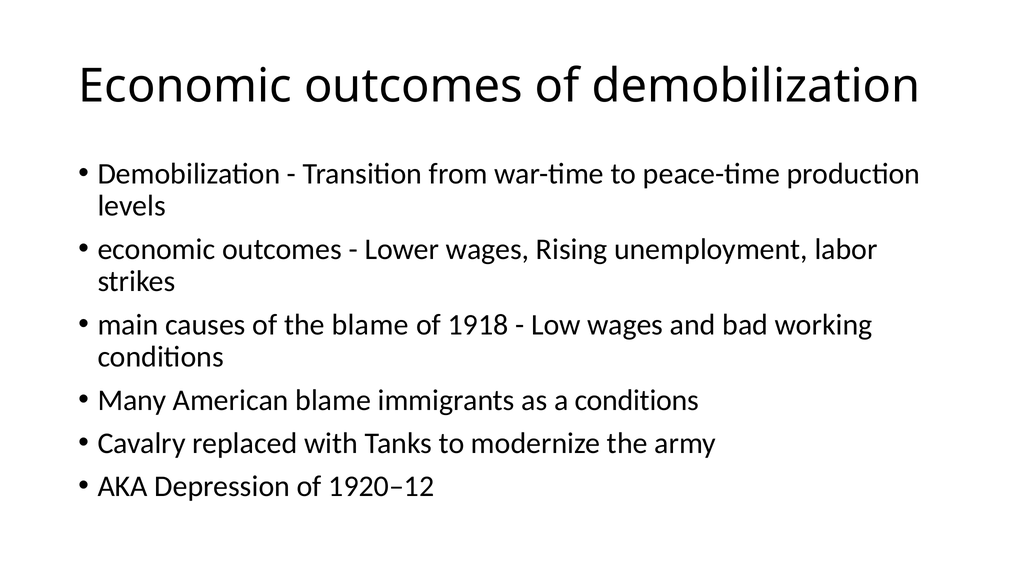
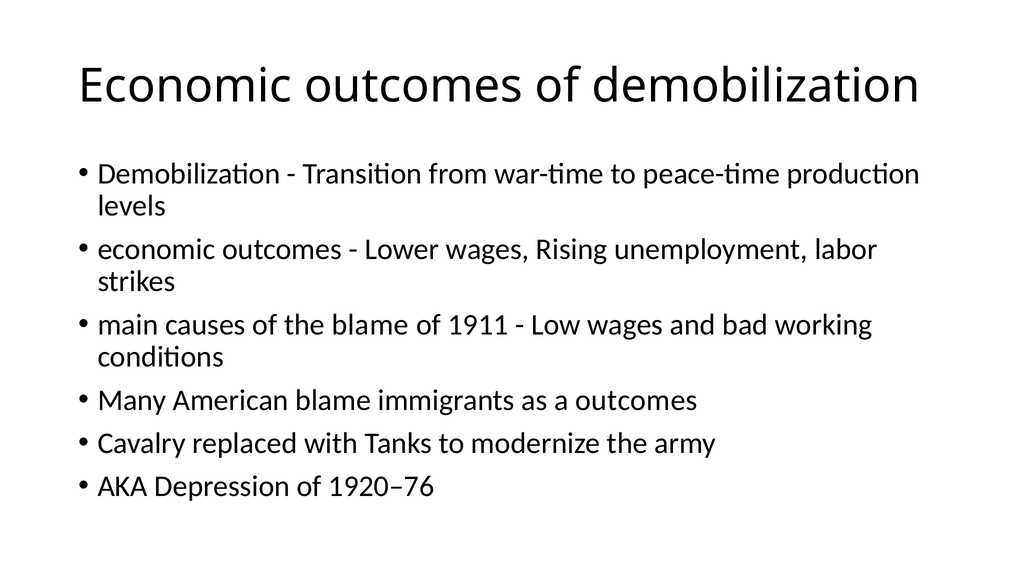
1918: 1918 -> 1911
a conditions: conditions -> outcomes
1920–12: 1920–12 -> 1920–76
